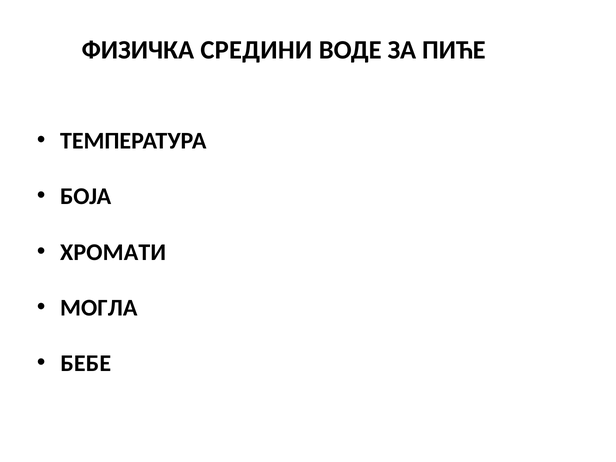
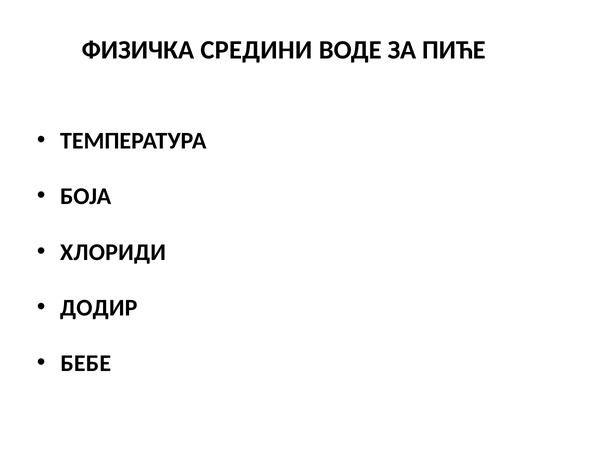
ХРОМАТИ: ХРОМАТИ -> ХЛОРИДИ
МОГЛА: МОГЛА -> ДОДИР
